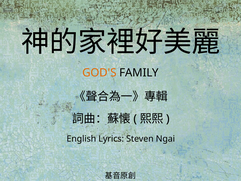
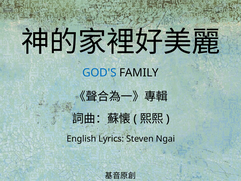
GOD'S colour: orange -> blue
